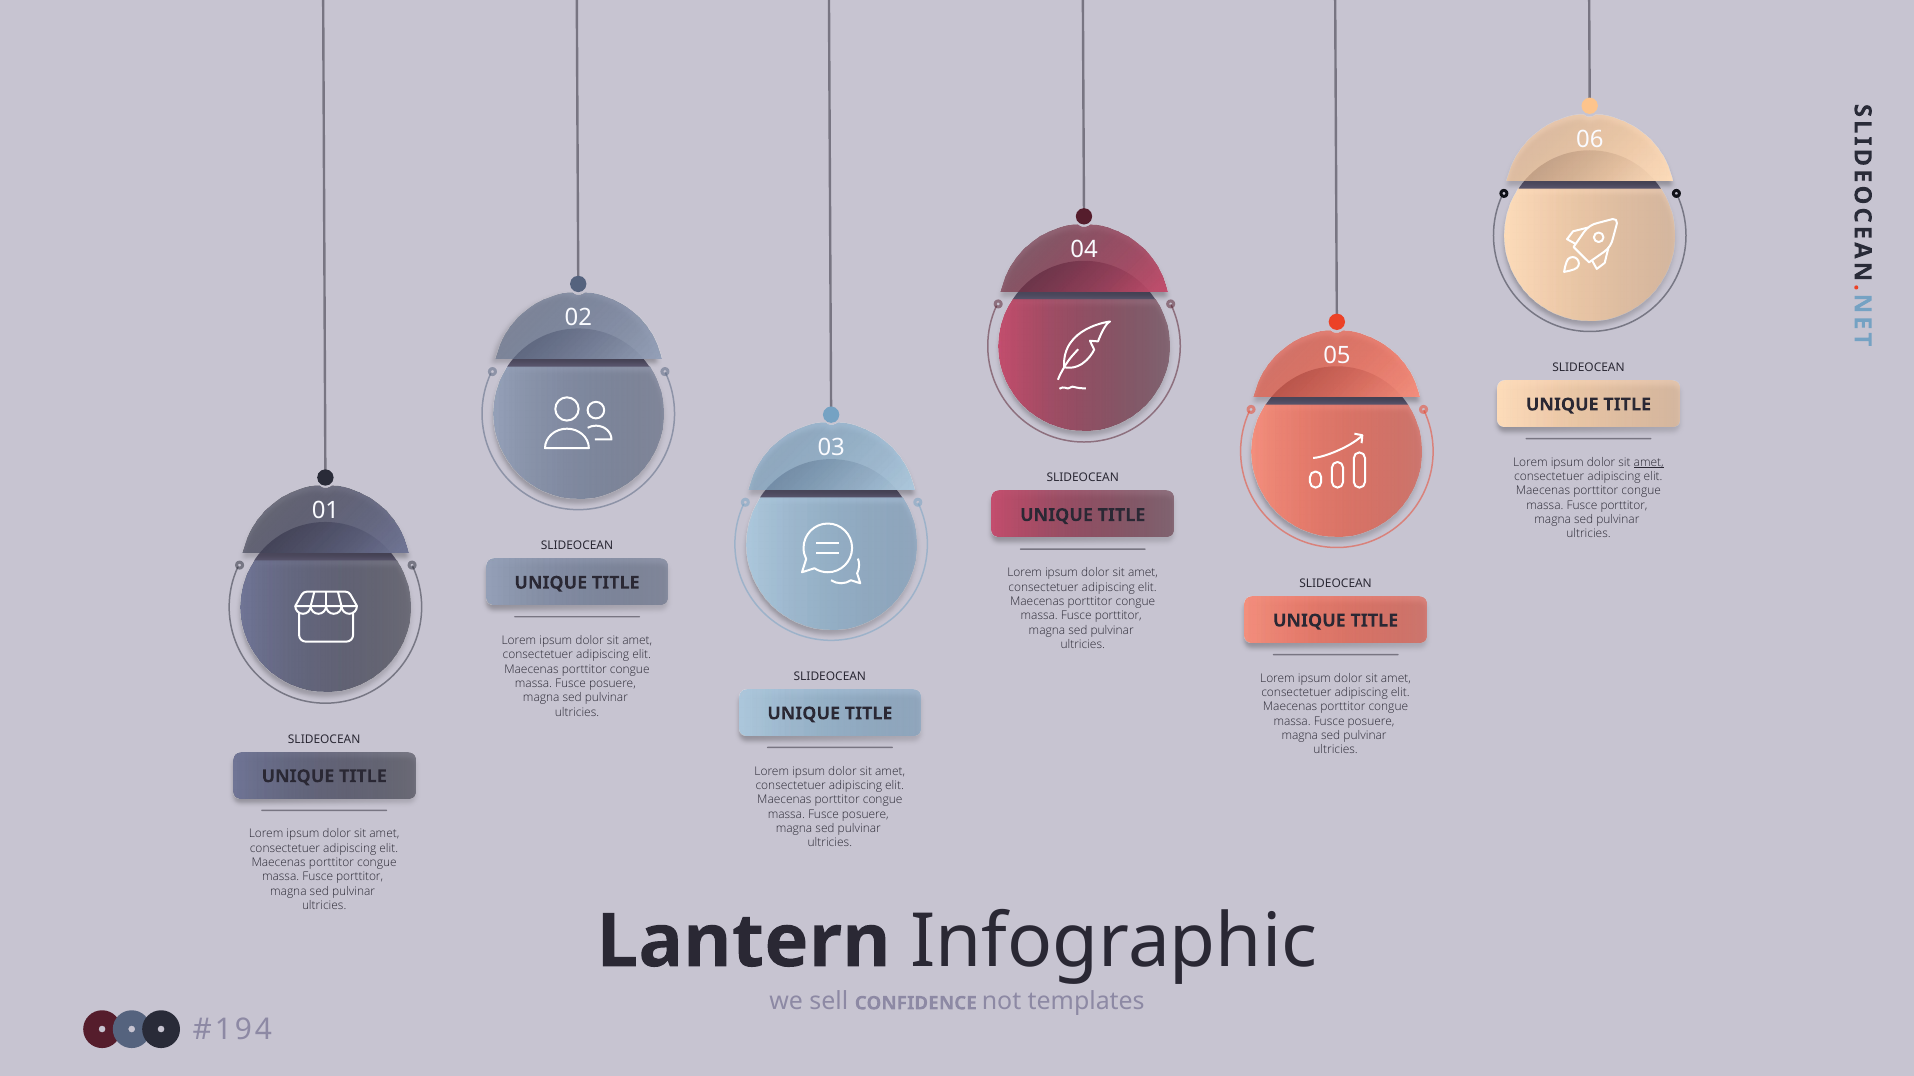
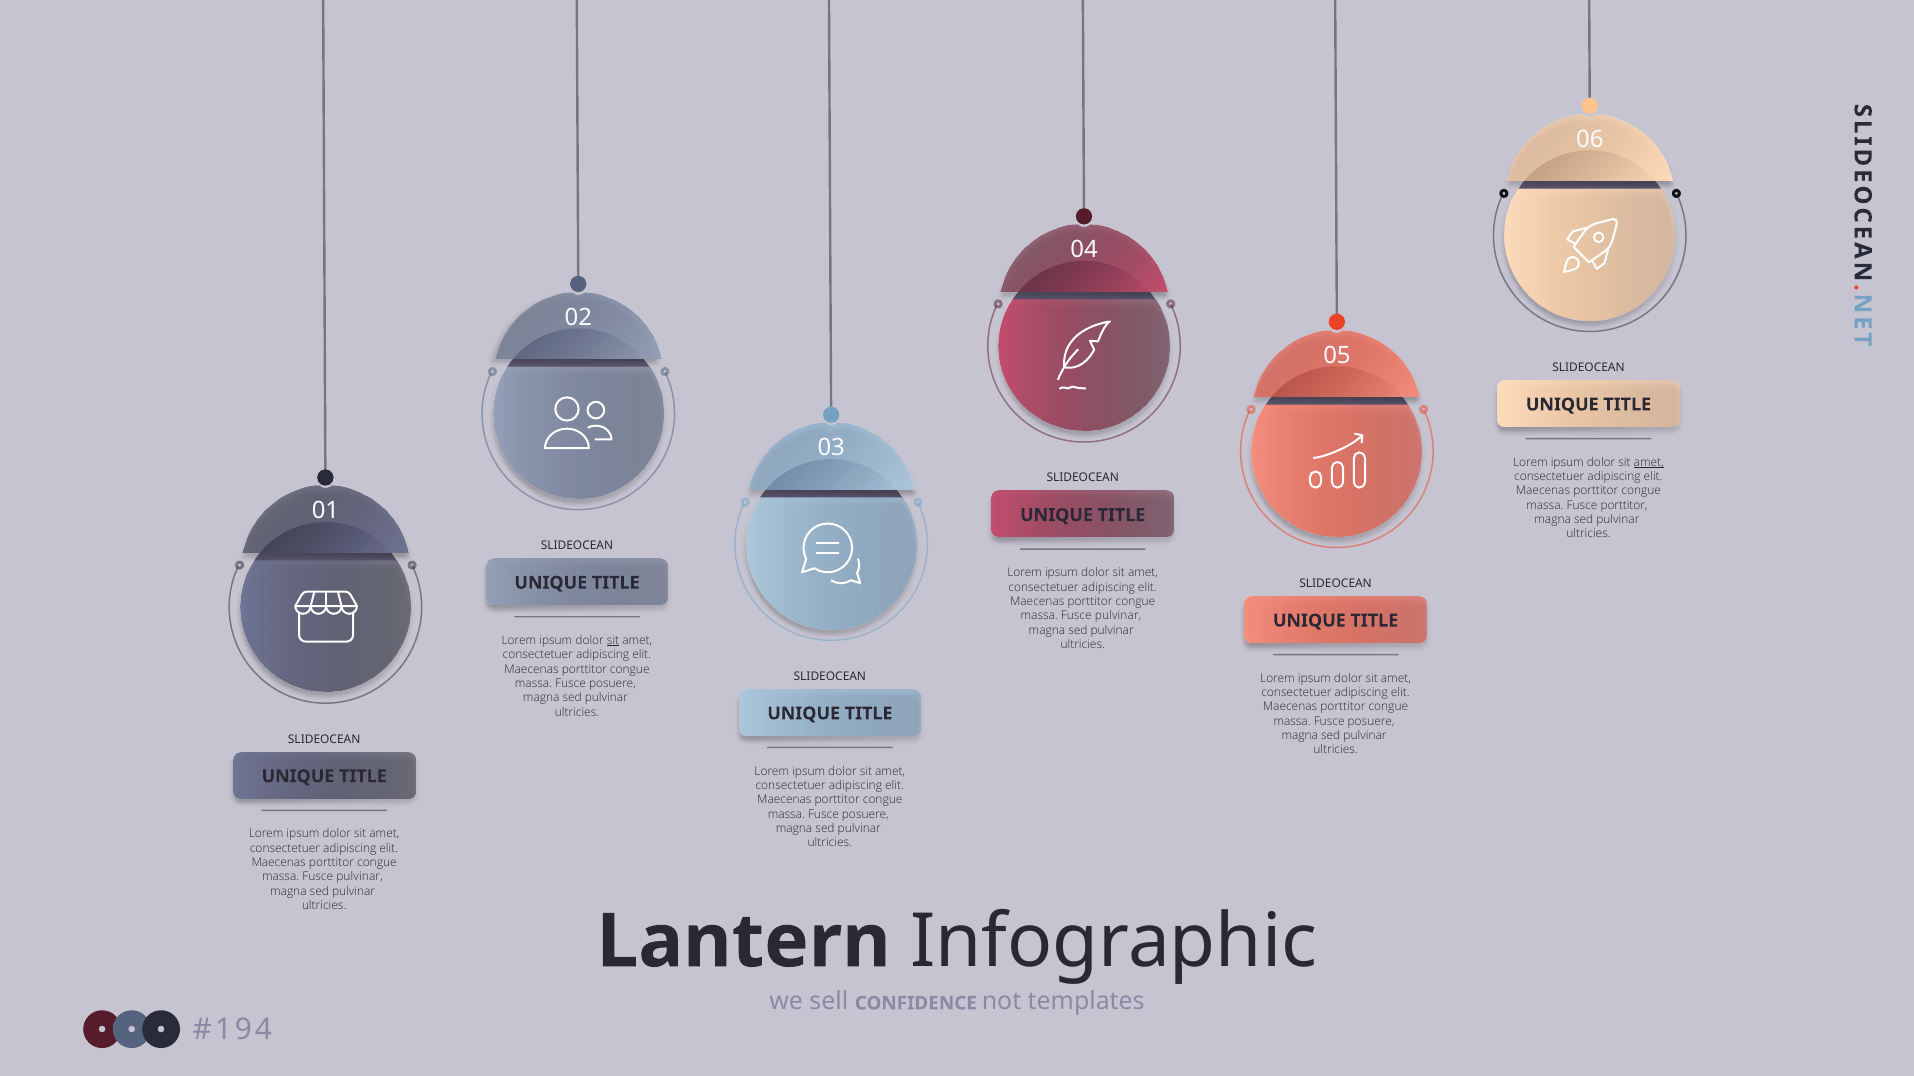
porttitor at (1118, 616): porttitor -> pulvinar
sit at (613, 641) underline: none -> present
porttitor at (360, 878): porttitor -> pulvinar
